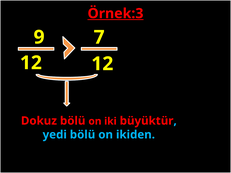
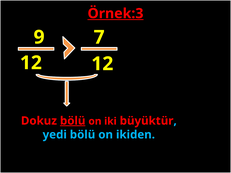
bölü at (73, 121) underline: none -> present
